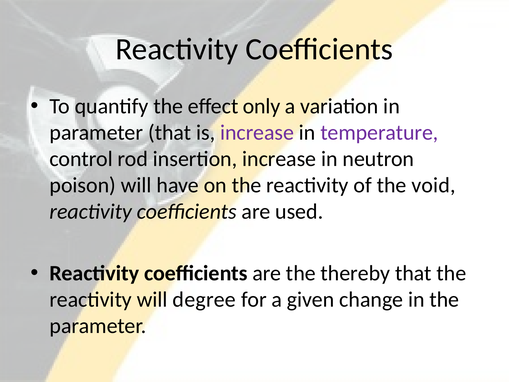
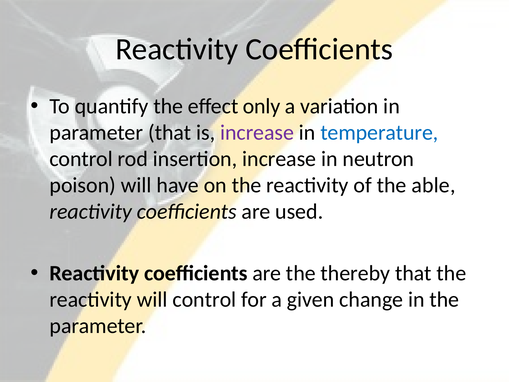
temperature colour: purple -> blue
void: void -> able
will degree: degree -> control
